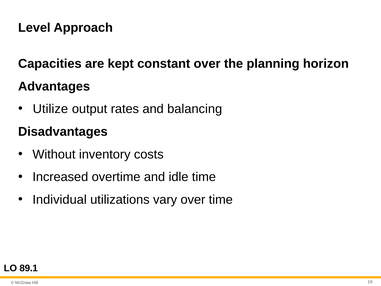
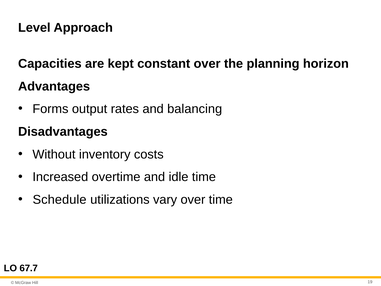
Utilize: Utilize -> Forms
Individual: Individual -> Schedule
89.1: 89.1 -> 67.7
